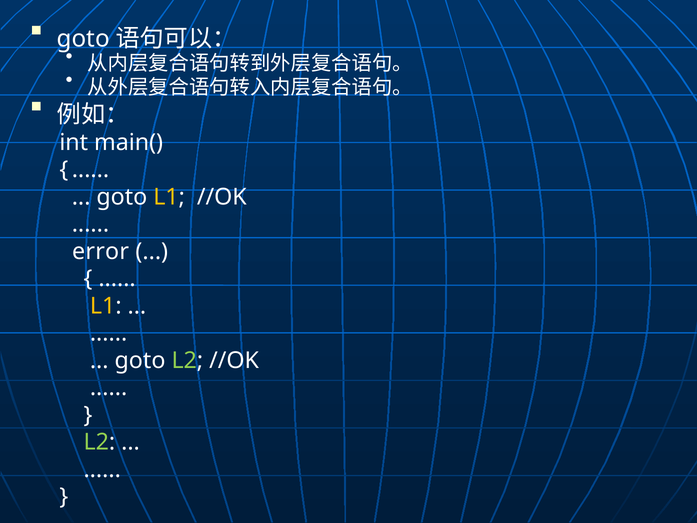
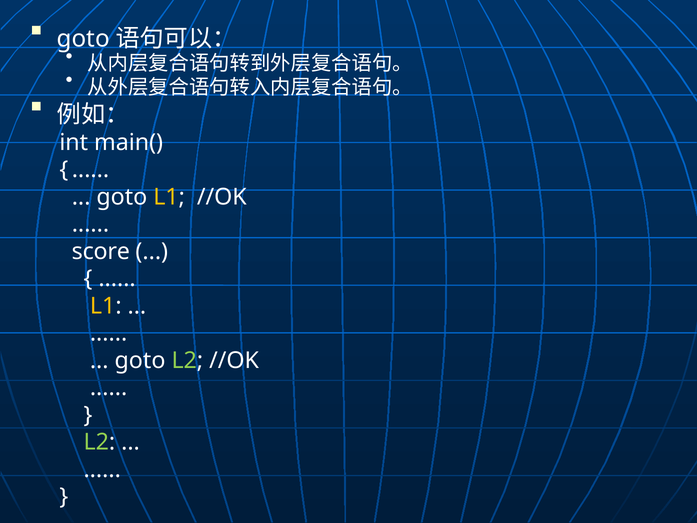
error: error -> score
